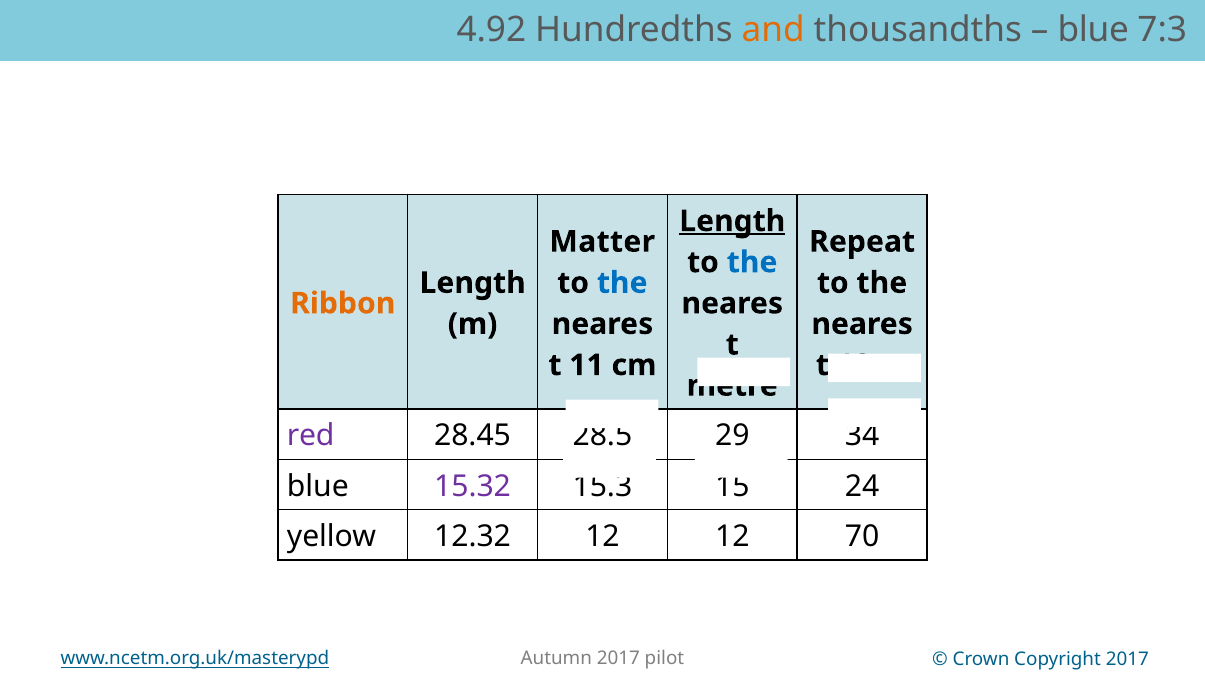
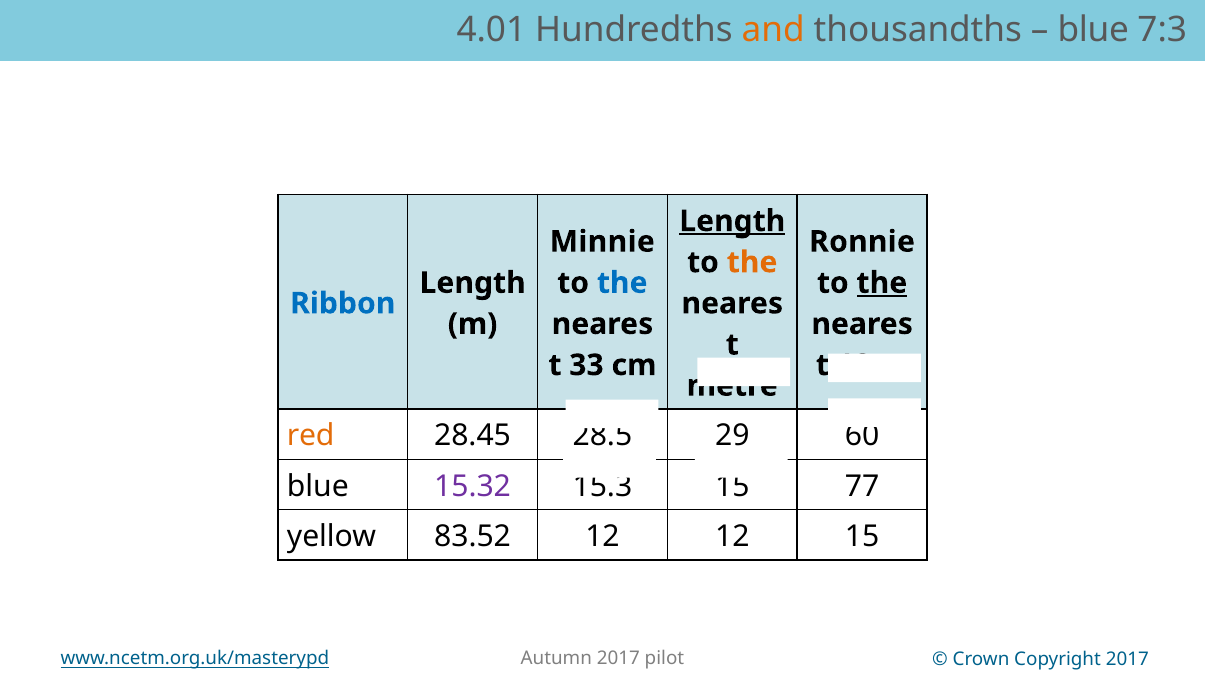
4.92: 4.92 -> 4.01
Matter: Matter -> Minnie
Repeat: Repeat -> Ronnie
the at (752, 262) colour: blue -> orange
the at (882, 283) underline: none -> present
Ribbon colour: orange -> blue
11: 11 -> 33
red colour: purple -> orange
34: 34 -> 60
24: 24 -> 77
12.32: 12.32 -> 83.52
12 70: 70 -> 15
